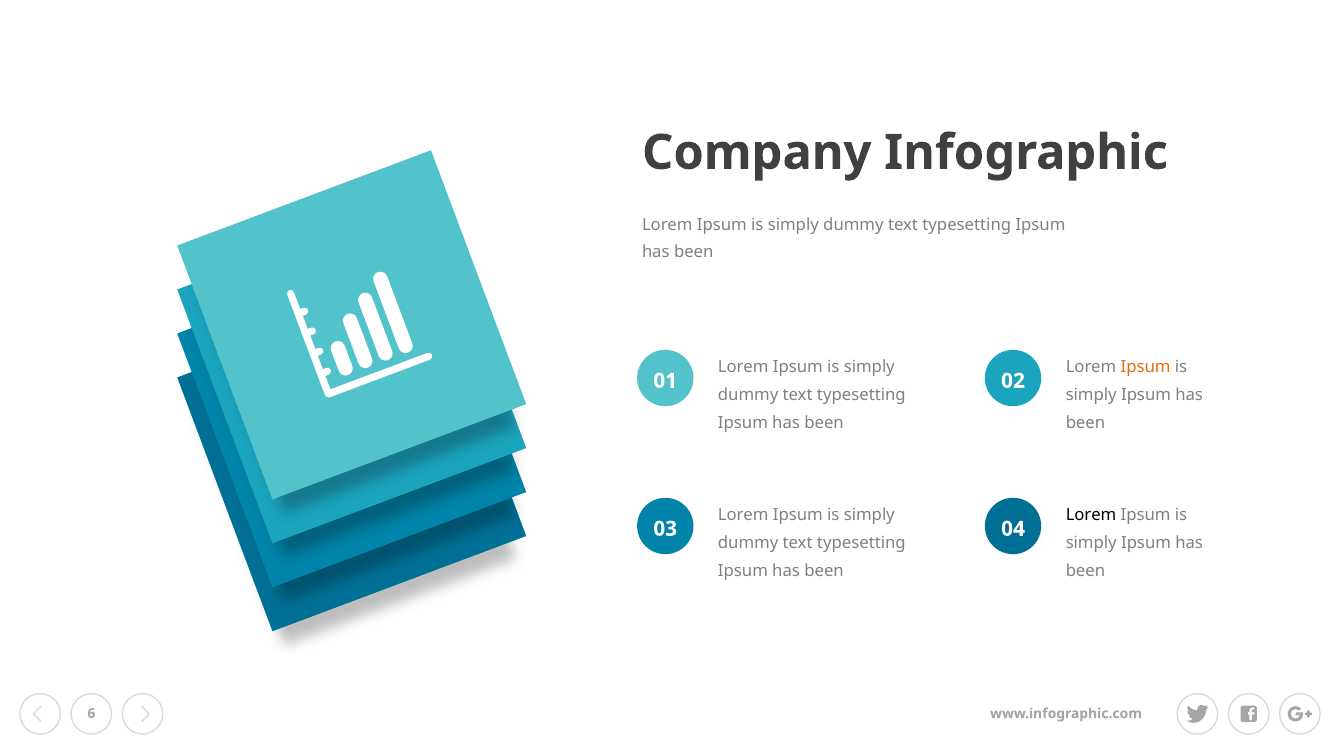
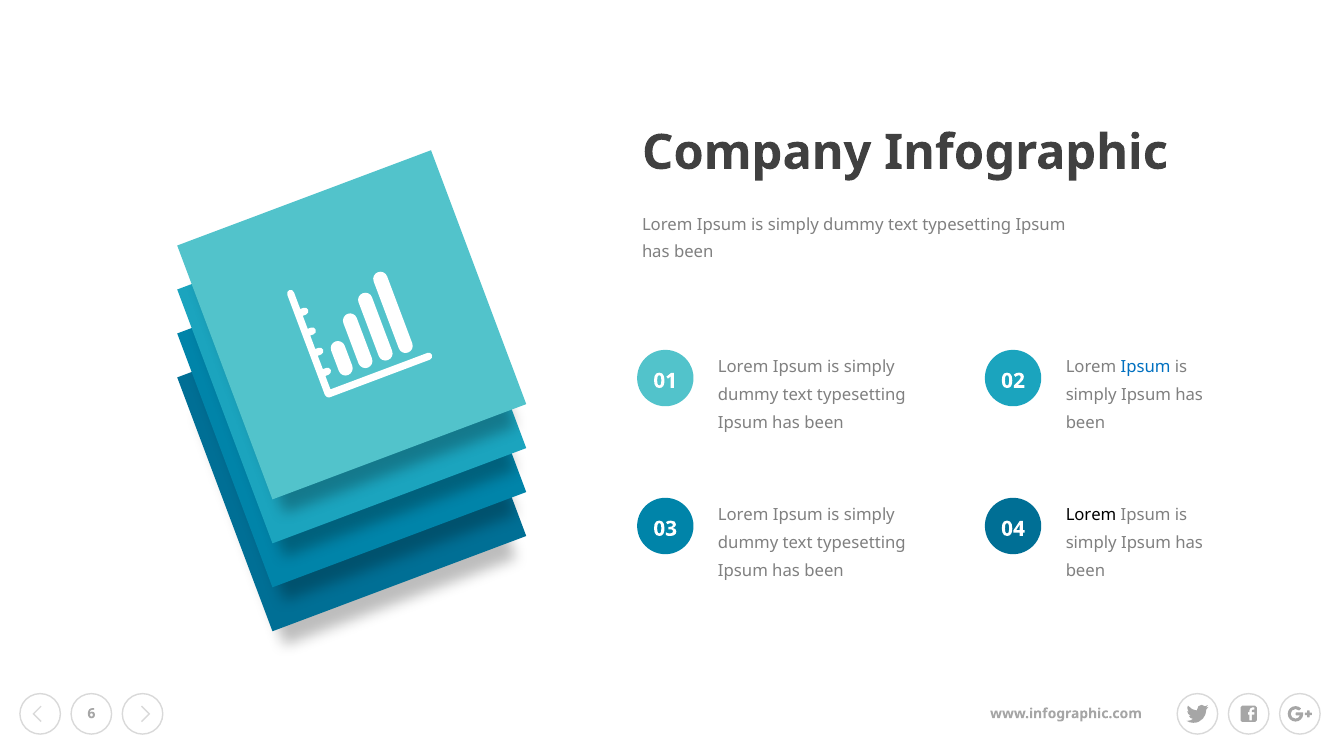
Ipsum at (1146, 367) colour: orange -> blue
